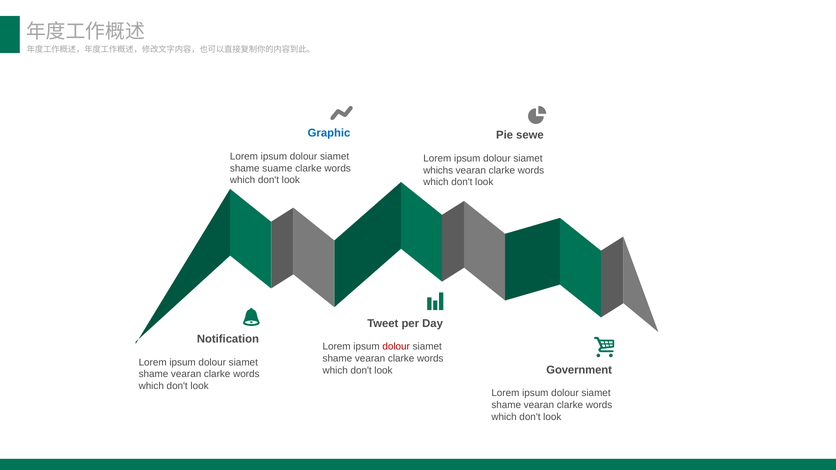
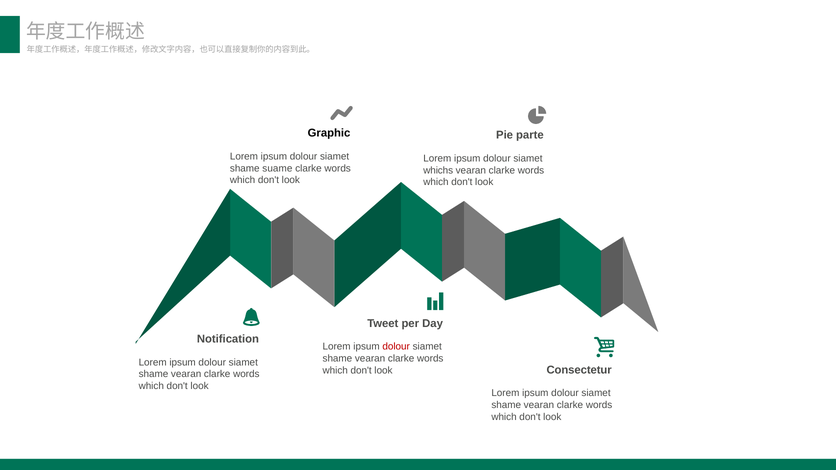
Graphic colour: blue -> black
sewe: sewe -> parte
Government: Government -> Consectetur
